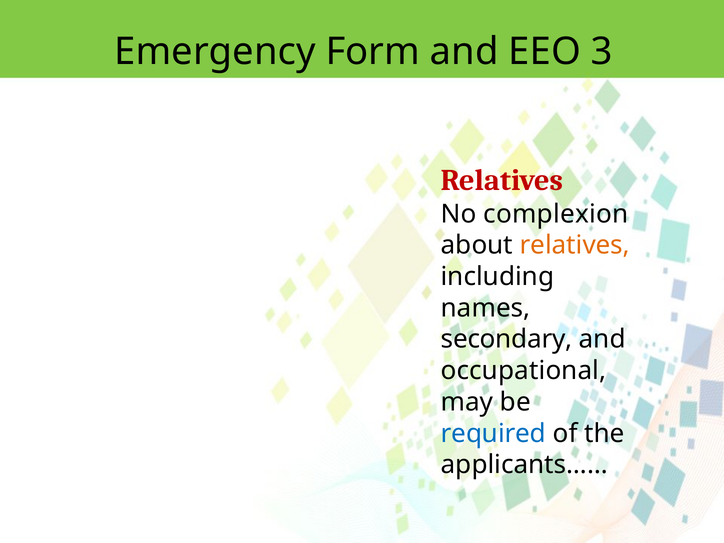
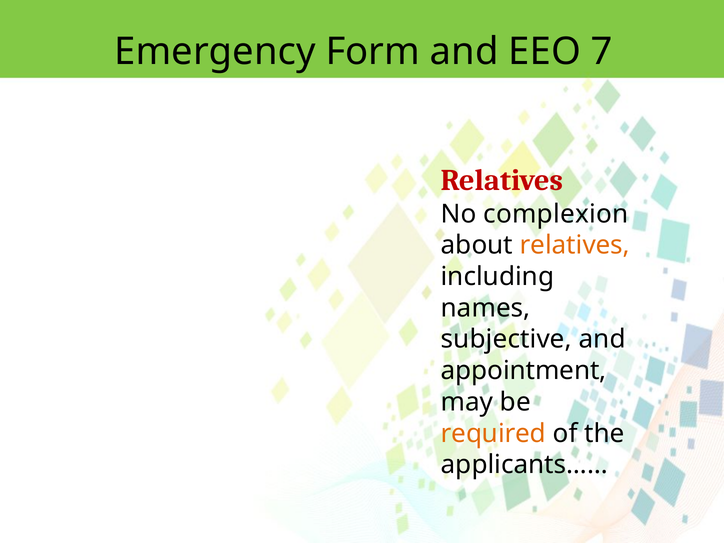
3: 3 -> 7
secondary: secondary -> subjective
occupational: occupational -> appointment
required colour: blue -> orange
